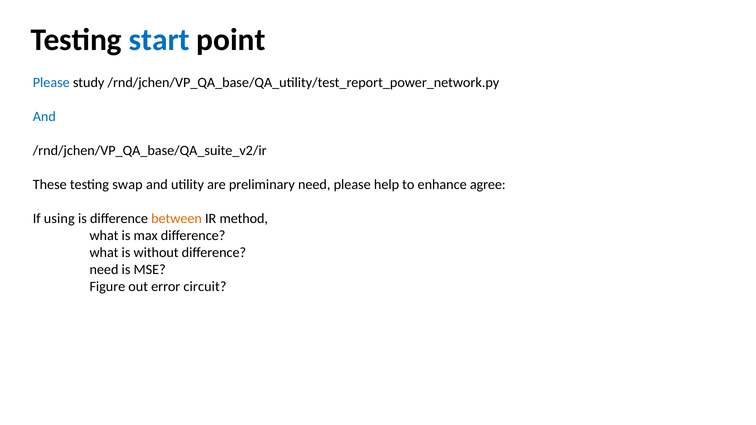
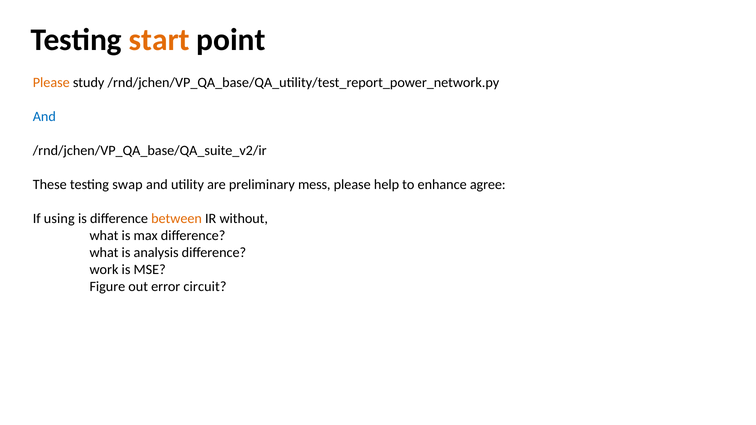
start colour: blue -> orange
Please at (51, 83) colour: blue -> orange
preliminary need: need -> mess
method: method -> without
without: without -> analysis
need at (104, 270): need -> work
